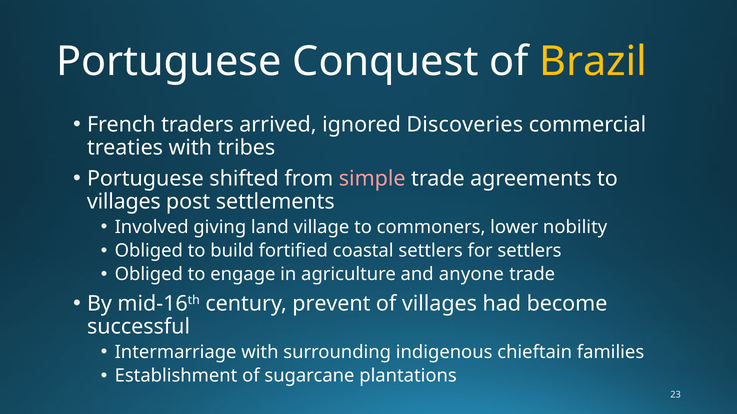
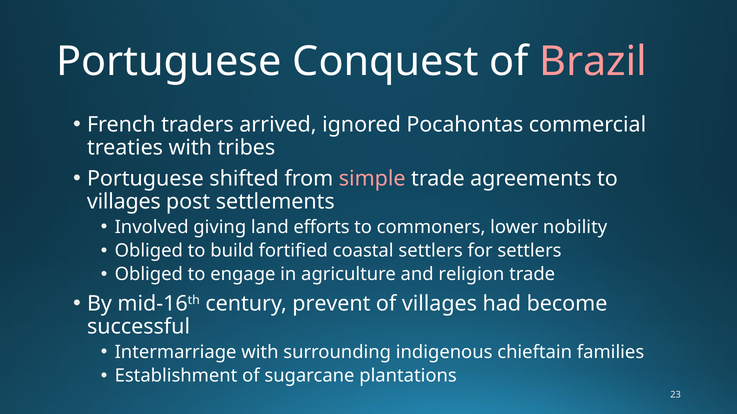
Brazil colour: yellow -> pink
Discoveries: Discoveries -> Pocahontas
village: village -> efforts
anyone: anyone -> religion
